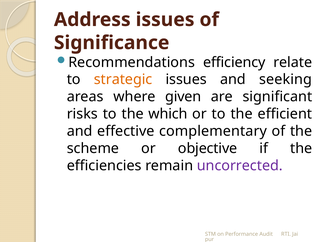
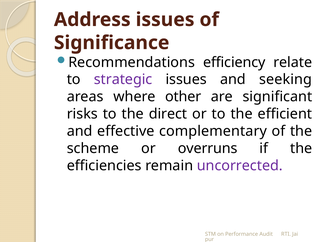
strategic colour: orange -> purple
given: given -> other
which: which -> direct
objective: objective -> overruns
